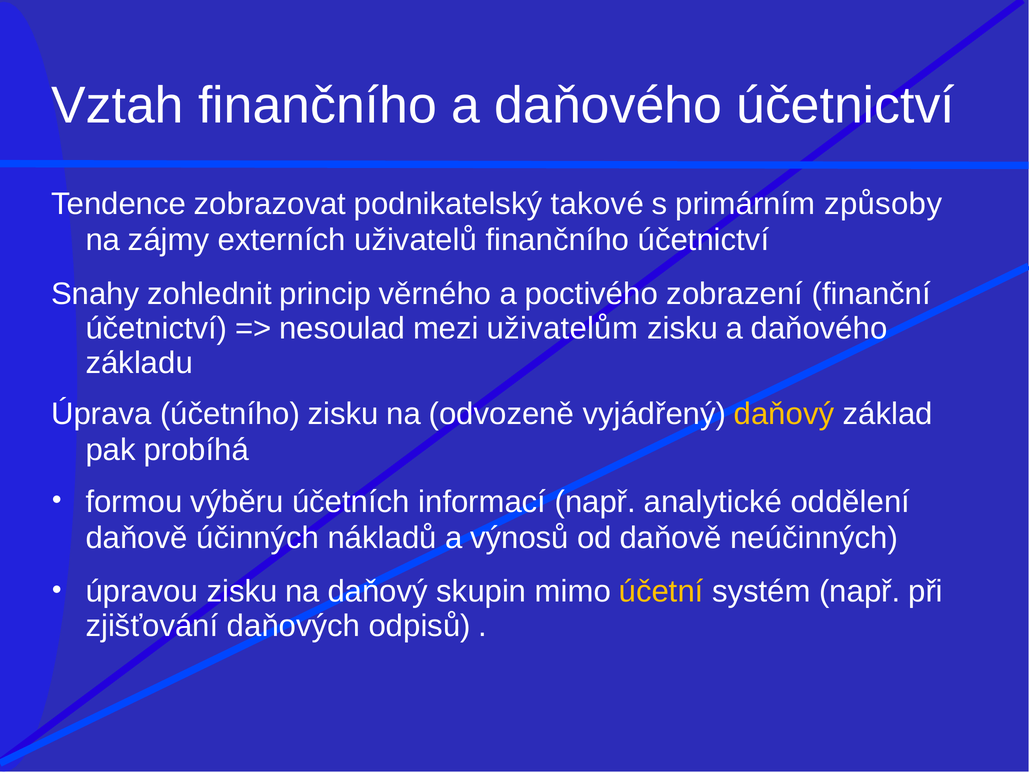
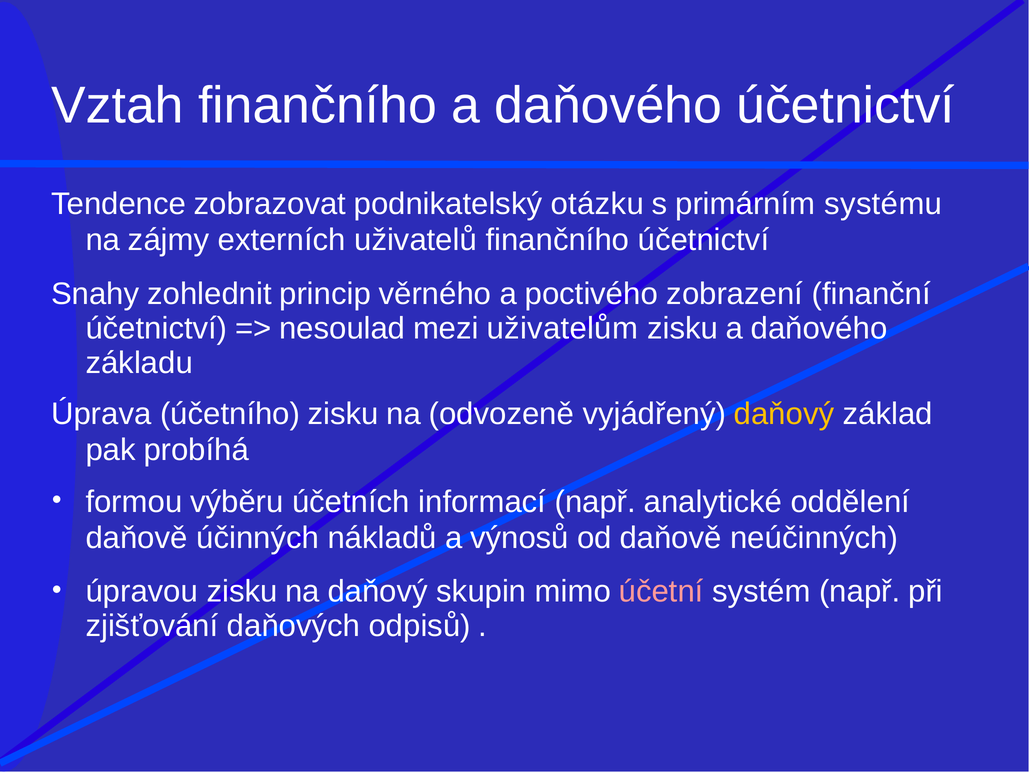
takové: takové -> otázku
způsoby: způsoby -> systému
účetní colour: yellow -> pink
